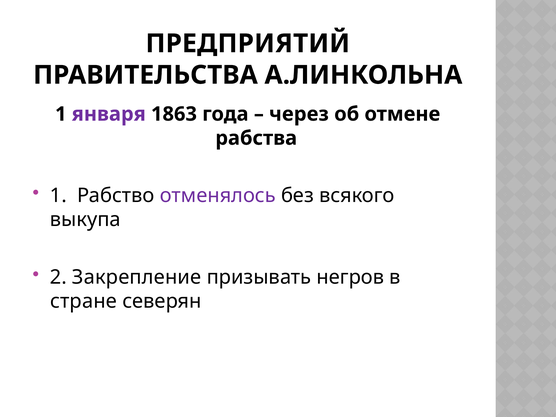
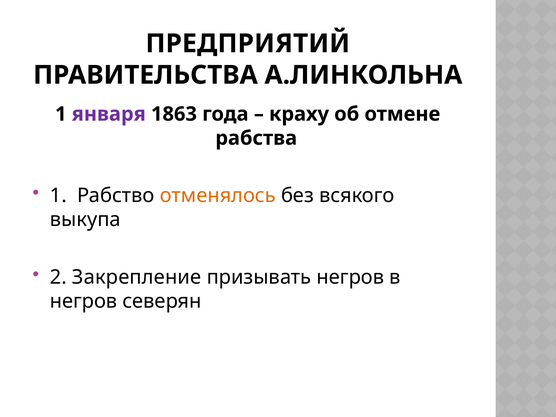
через: через -> краху
отменялось colour: purple -> orange
стране at (84, 301): стране -> негров
